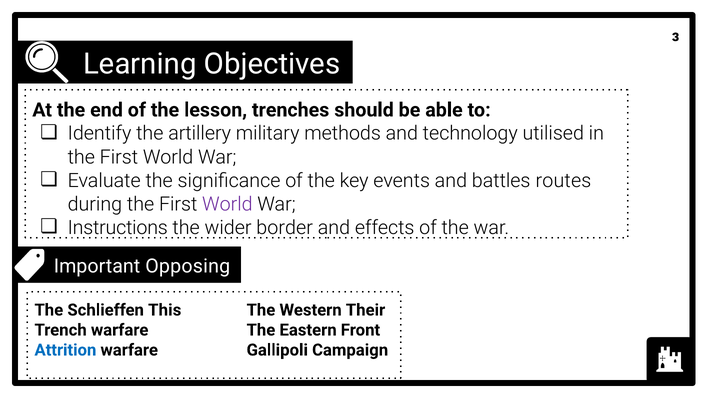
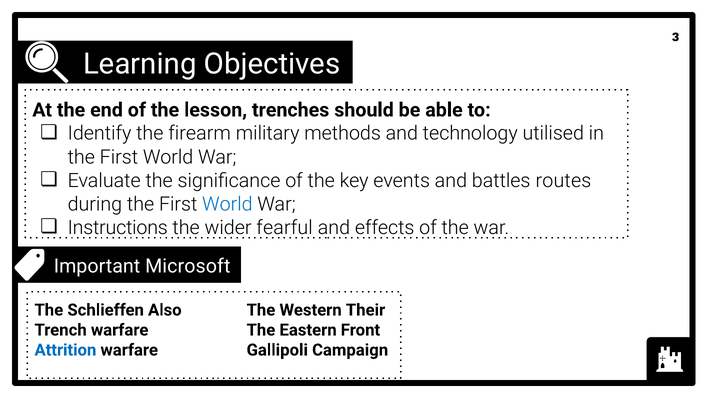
artillery: artillery -> firearm
World at (227, 204) colour: purple -> blue
border: border -> fearful
Opposing: Opposing -> Microsoft
This: This -> Also
